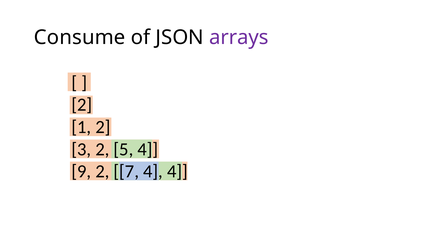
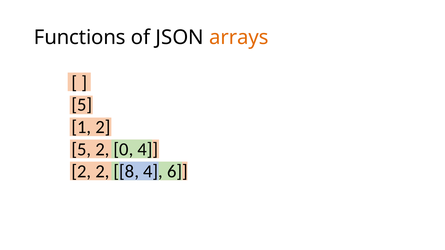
Consume: Consume -> Functions
arrays colour: purple -> orange
2 at (82, 105): 2 -> 5
3 at (81, 150): 3 -> 5
5: 5 -> 0
9 at (81, 172): 9 -> 2
7: 7 -> 8
4 4: 4 -> 6
